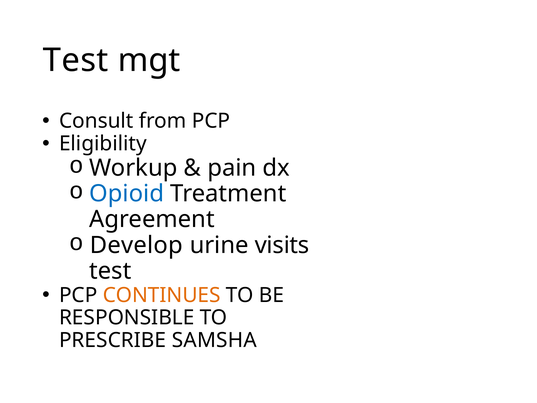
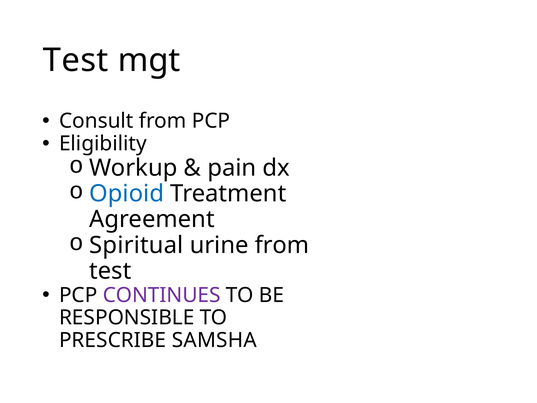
Develop: Develop -> Spiritual
urine visits: visits -> from
CONTINUES colour: orange -> purple
